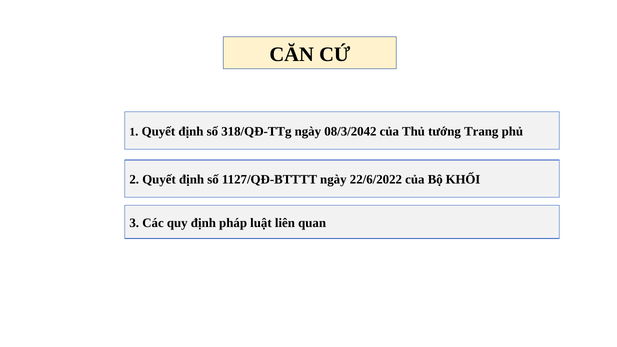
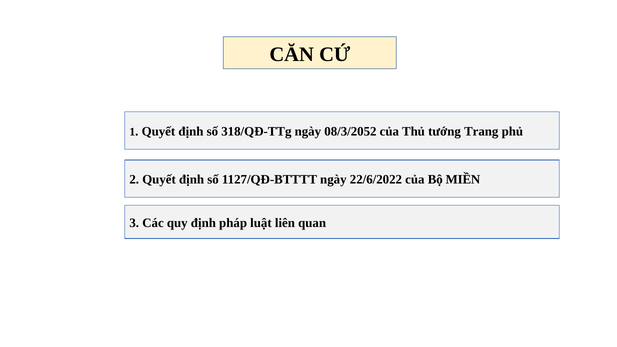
08/3/2042: 08/3/2042 -> 08/3/2052
KHỐI: KHỐI -> MIỀN
